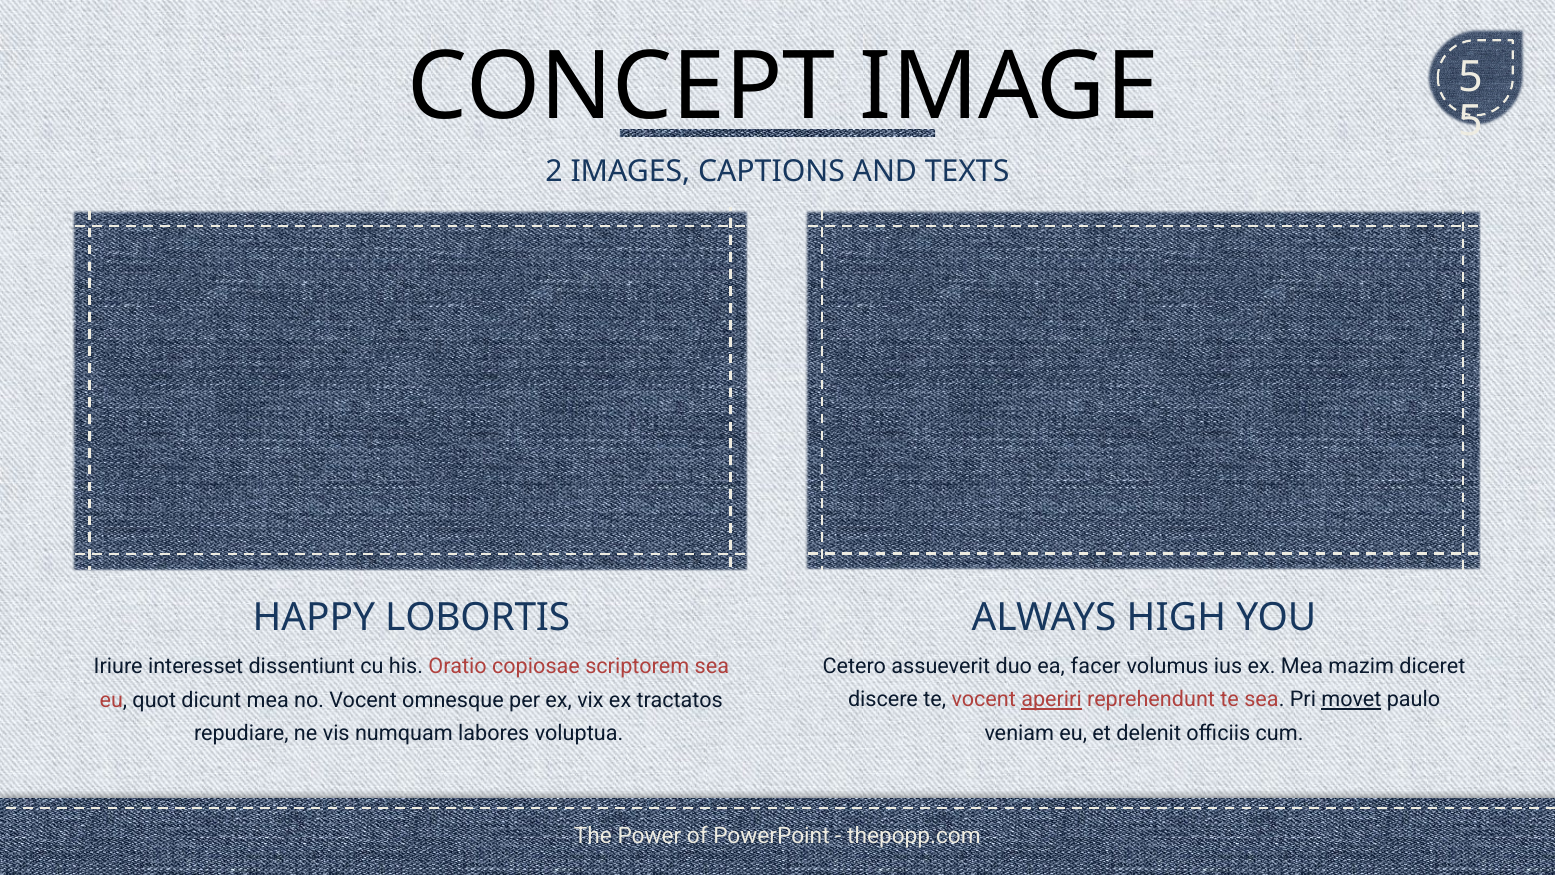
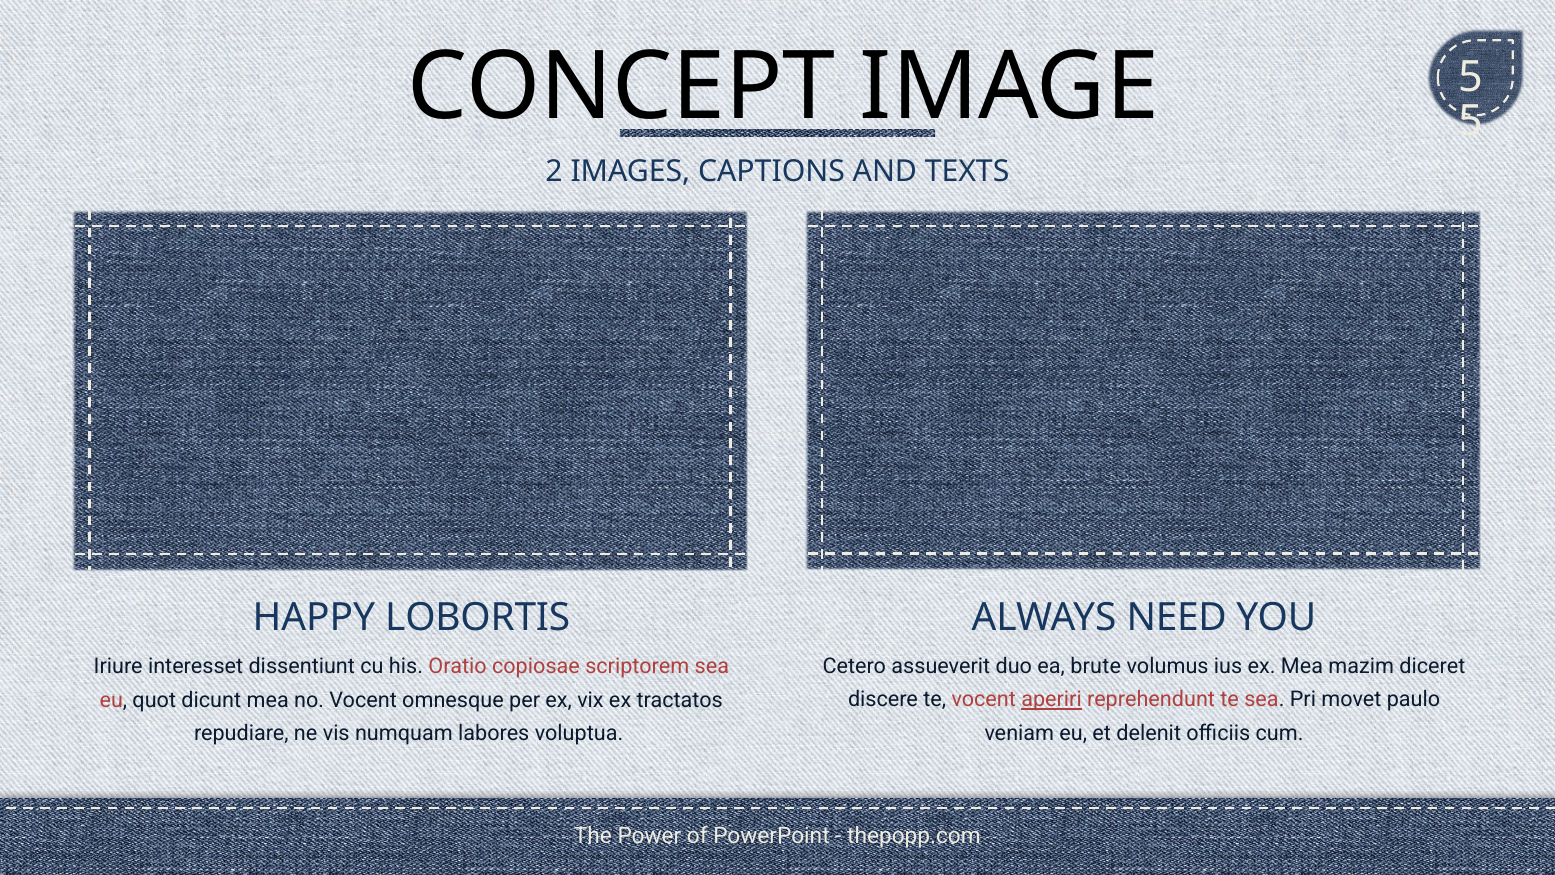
HIGH: HIGH -> NEED
facer: facer -> brute
movet underline: present -> none
